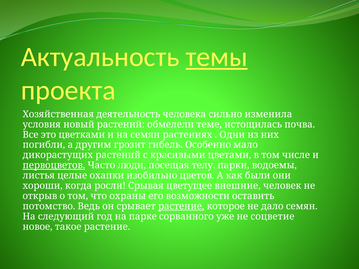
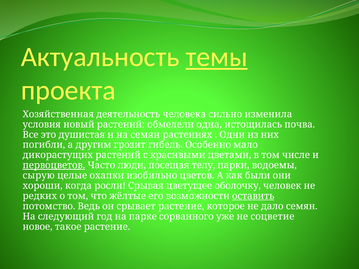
теме: теме -> одна
цветками: цветками -> душистая
листья: листья -> сырую
внешние: внешние -> оболочку
открыв: открыв -> редких
охраны: охраны -> жёлтые
оставить underline: none -> present
растение at (181, 206) underline: present -> none
